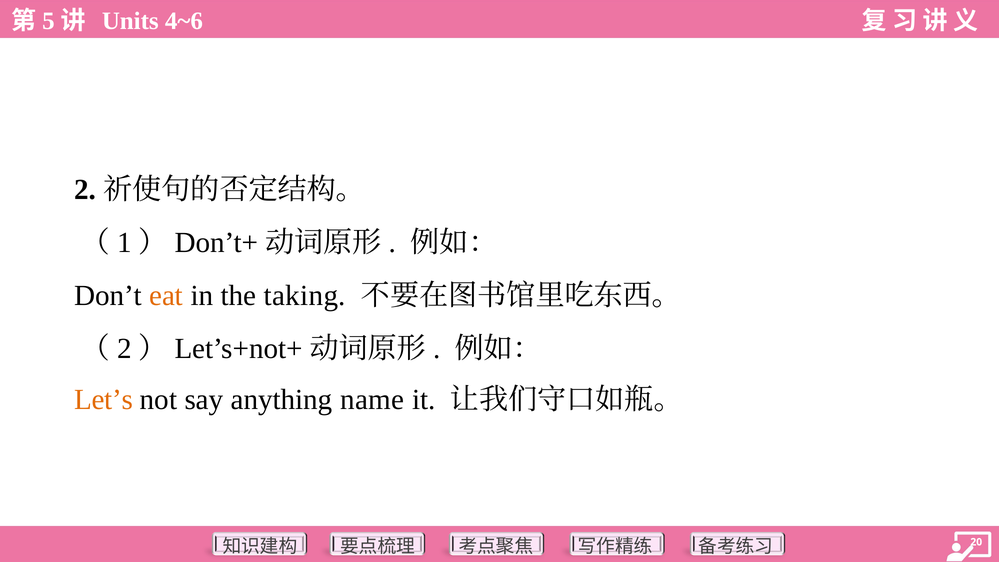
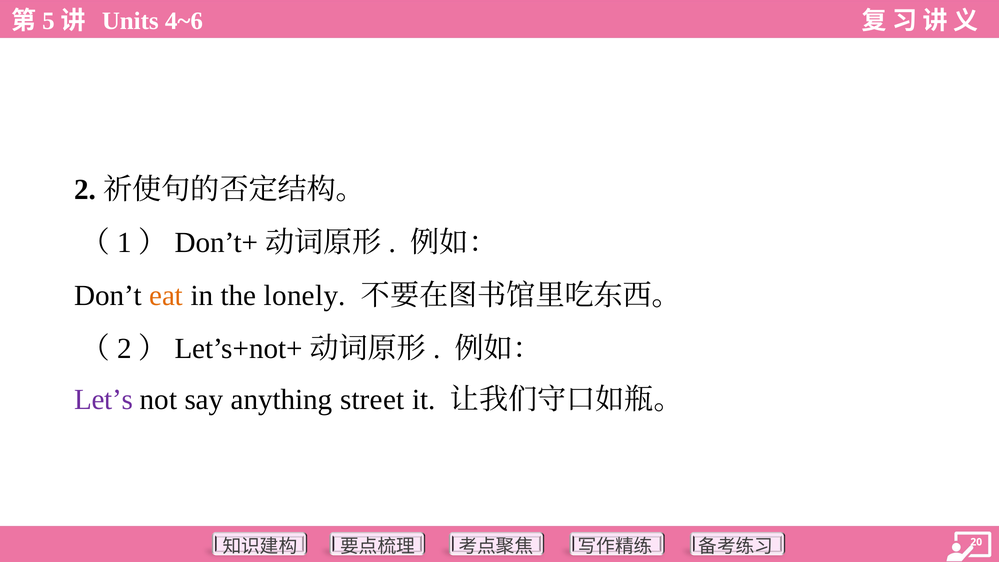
taking: taking -> lonely
Let’s colour: orange -> purple
name: name -> street
